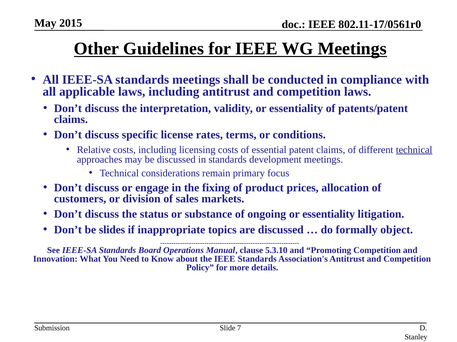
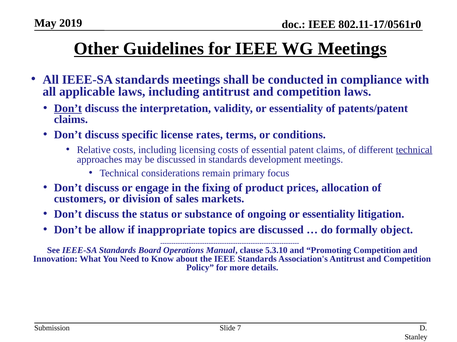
2015: 2015 -> 2019
Don’t at (68, 109) underline: none -> present
slides: slides -> allow
